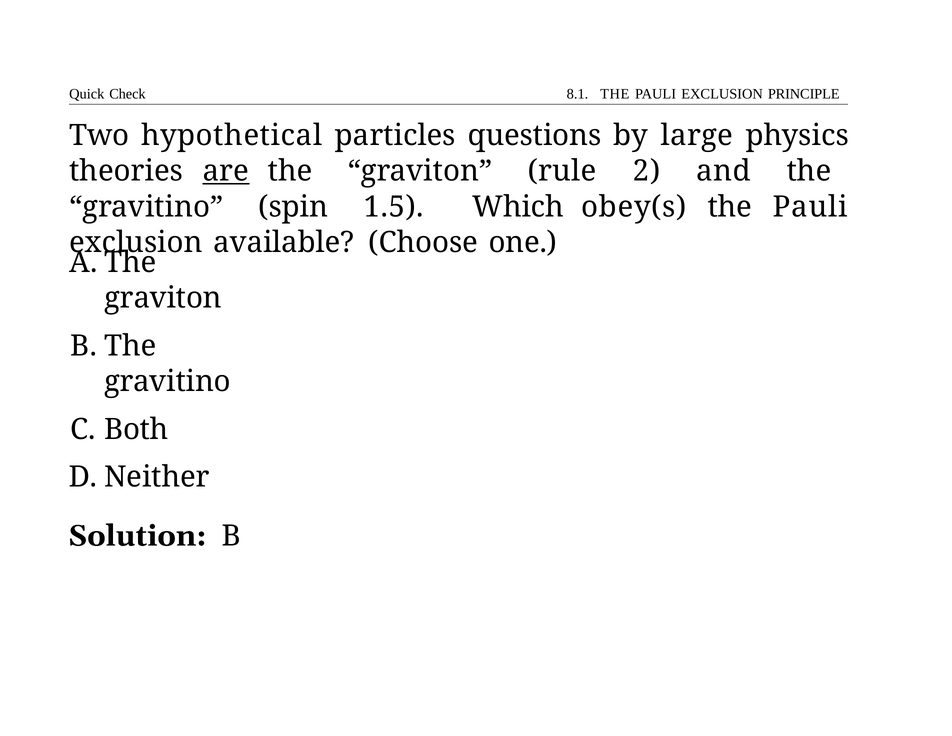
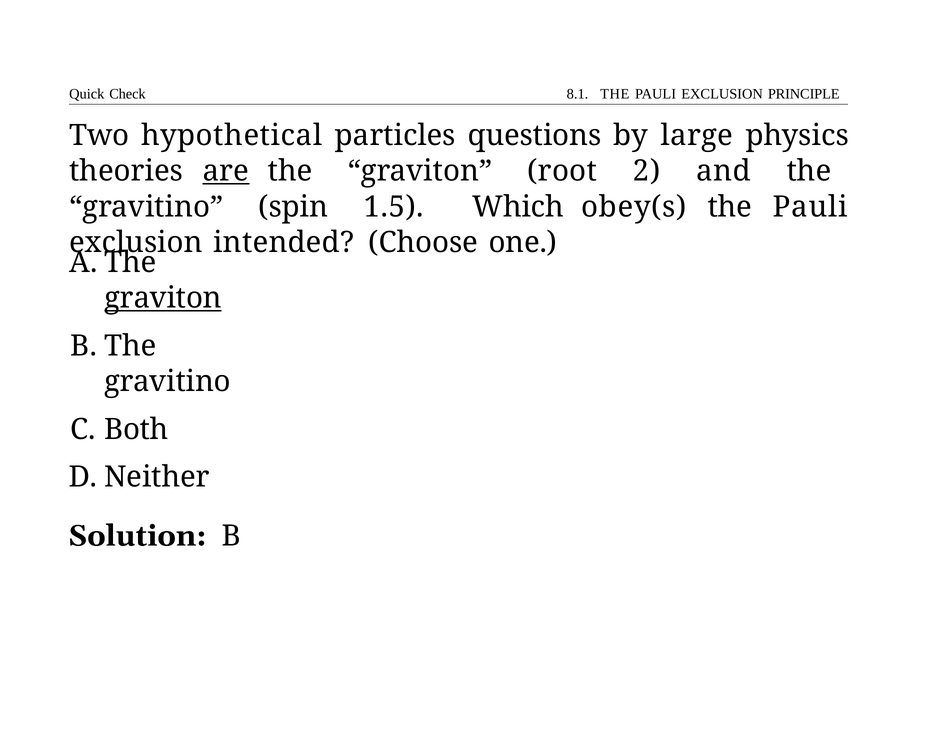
rule: rule -> root
available: available -> intended
graviton at (163, 298) underline: none -> present
